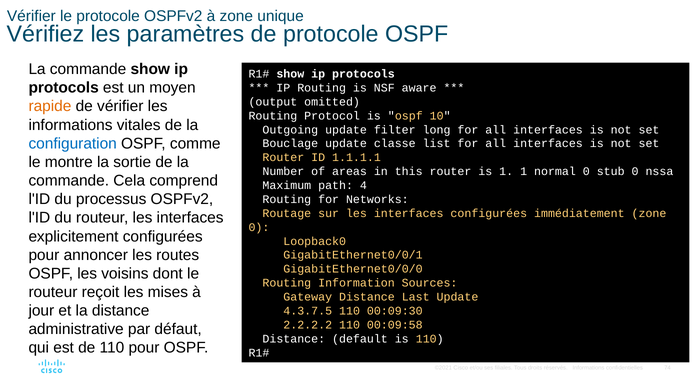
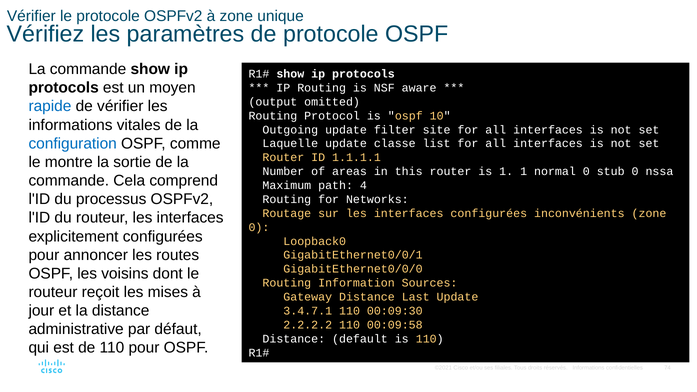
rapide colour: orange -> blue
long: long -> site
Bouclage: Bouclage -> Laquelle
immédiatement: immédiatement -> inconvénients
4.3.7.5: 4.3.7.5 -> 3.4.7.1
